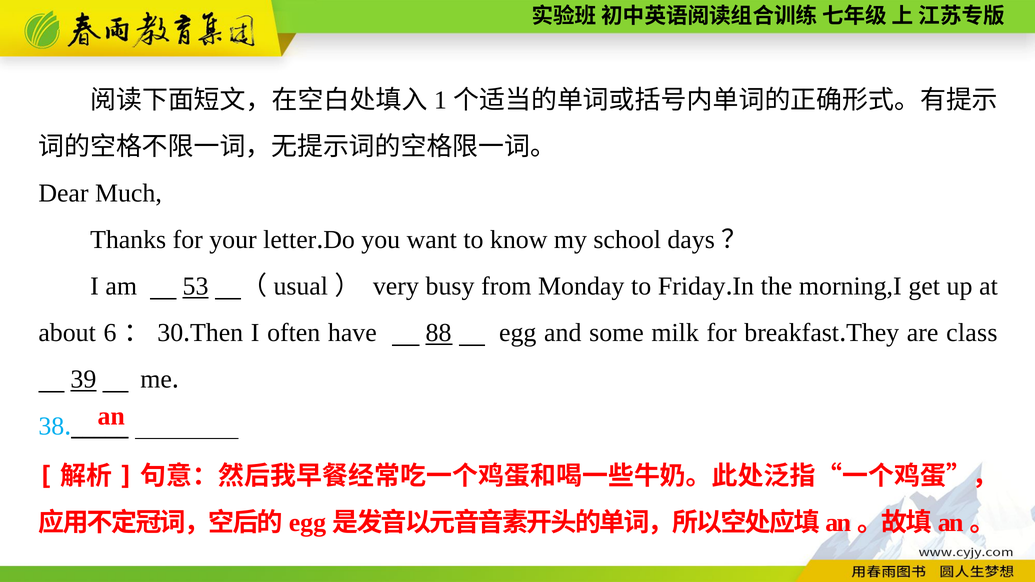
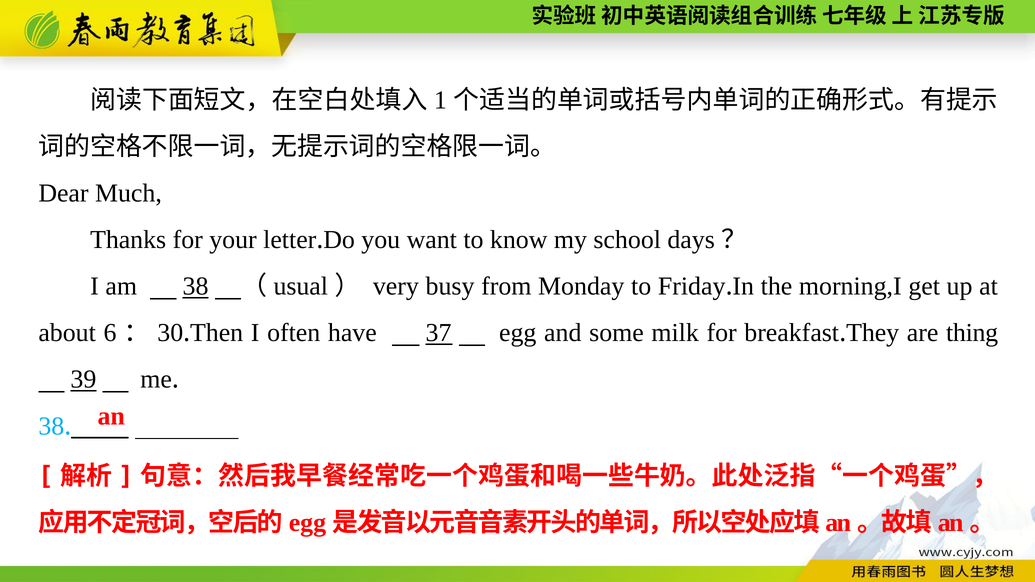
am 53: 53 -> 38
88: 88 -> 37
class: class -> thing
